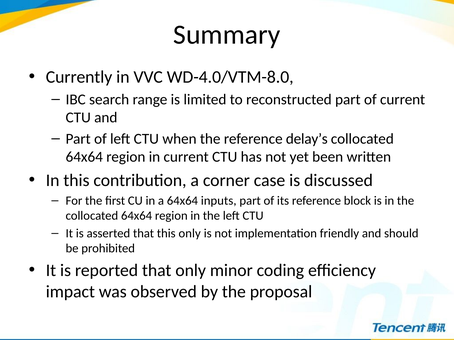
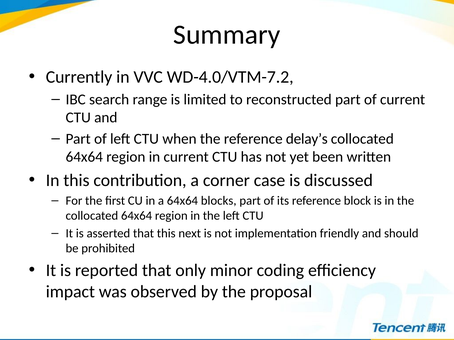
WD-4.0/VTM-8.0: WD-4.0/VTM-8.0 -> WD-4.0/VTM-7.2
inputs: inputs -> blocks
this only: only -> next
